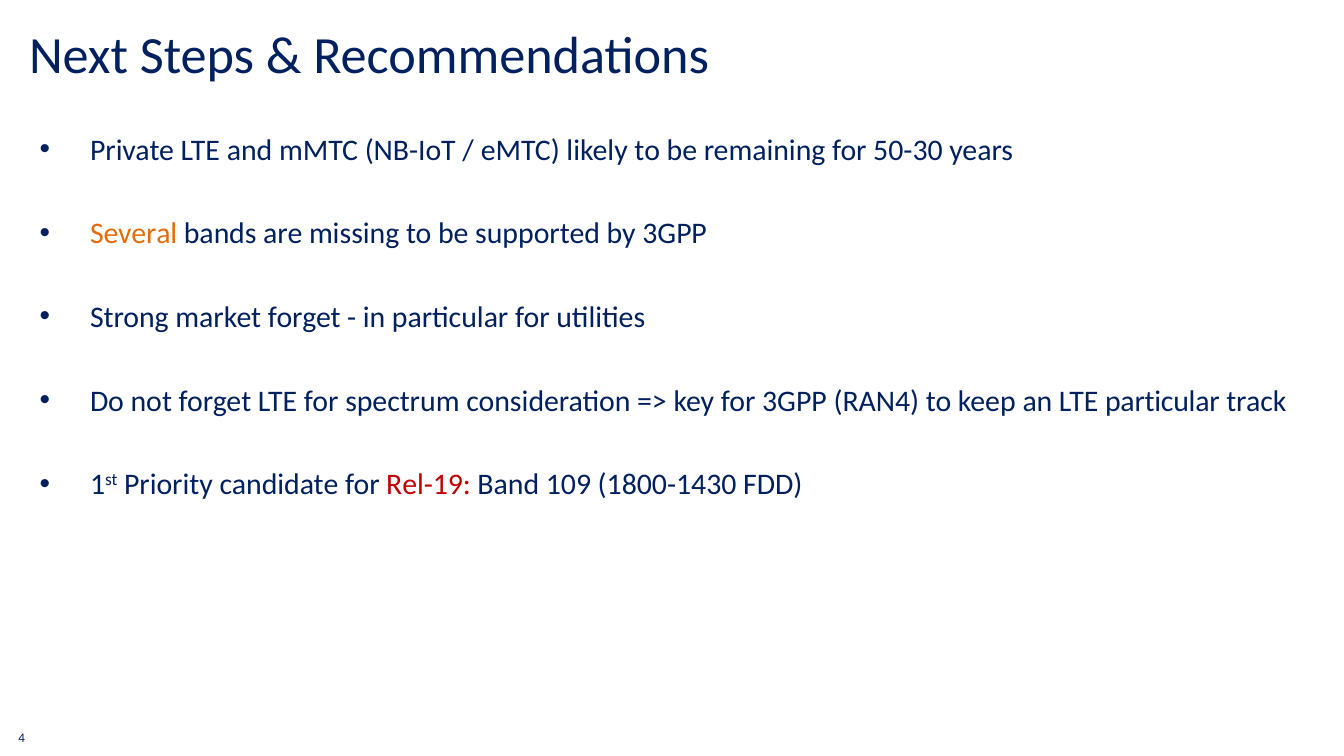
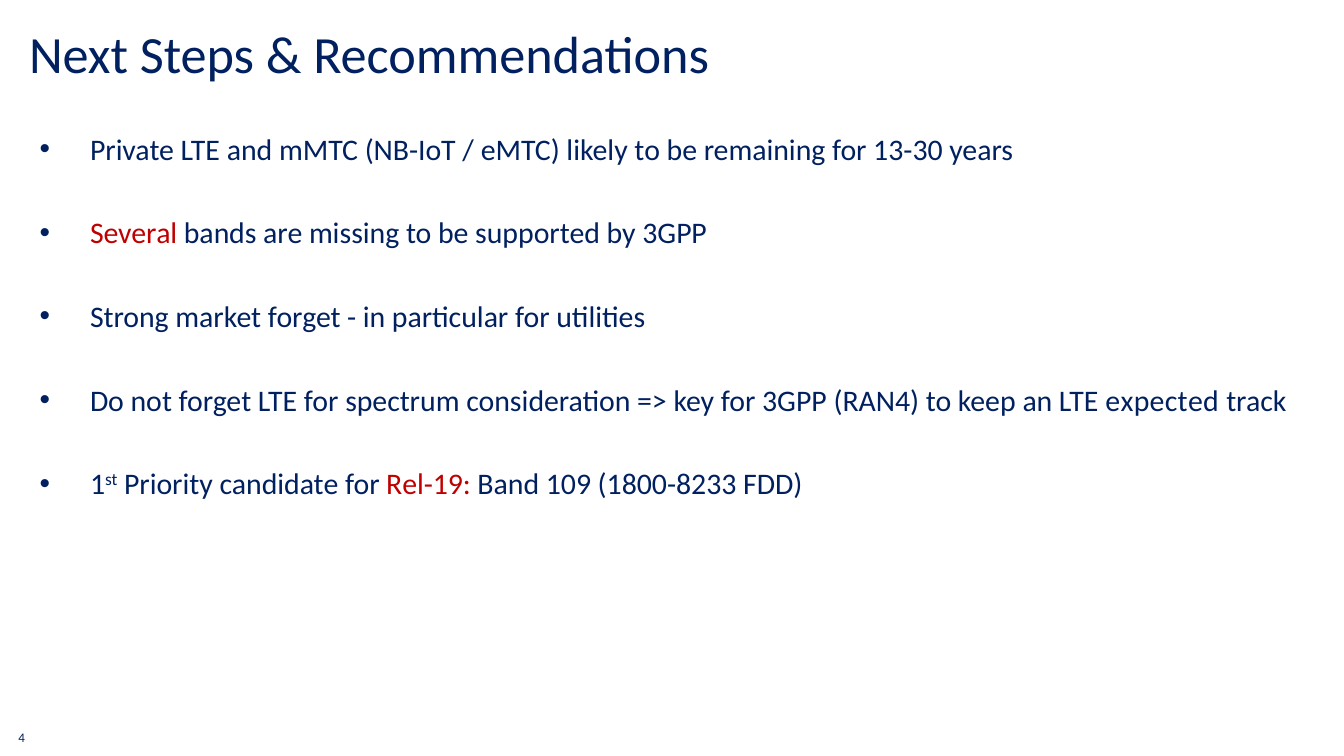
50-30: 50-30 -> 13-30
Several colour: orange -> red
LTE particular: particular -> expected
1800-1430: 1800-1430 -> 1800-8233
